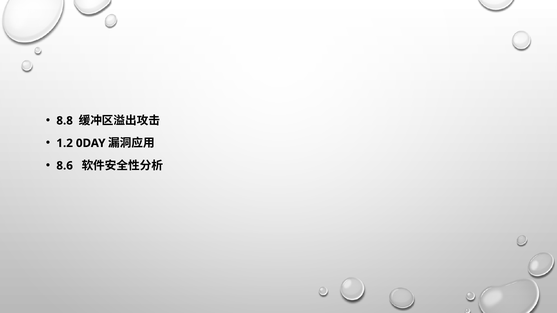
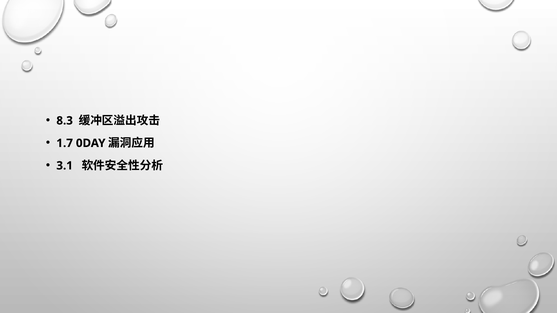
8.8: 8.8 -> 8.3
1.2: 1.2 -> 1.7
8.6: 8.6 -> 3.1
